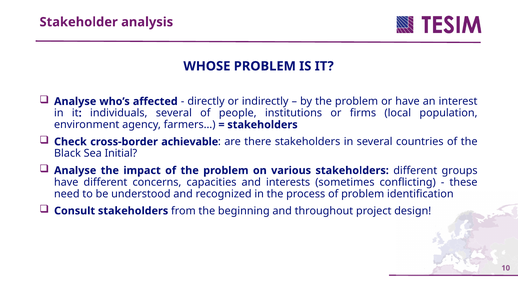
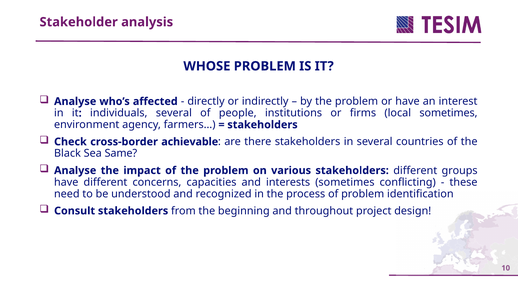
local population: population -> sometimes
Initial: Initial -> Same
